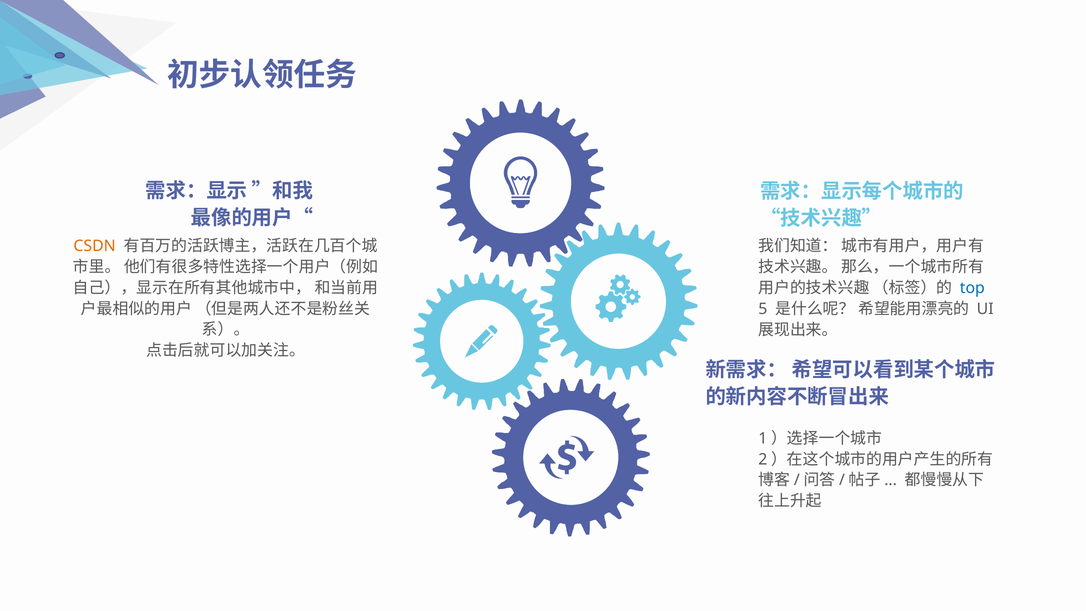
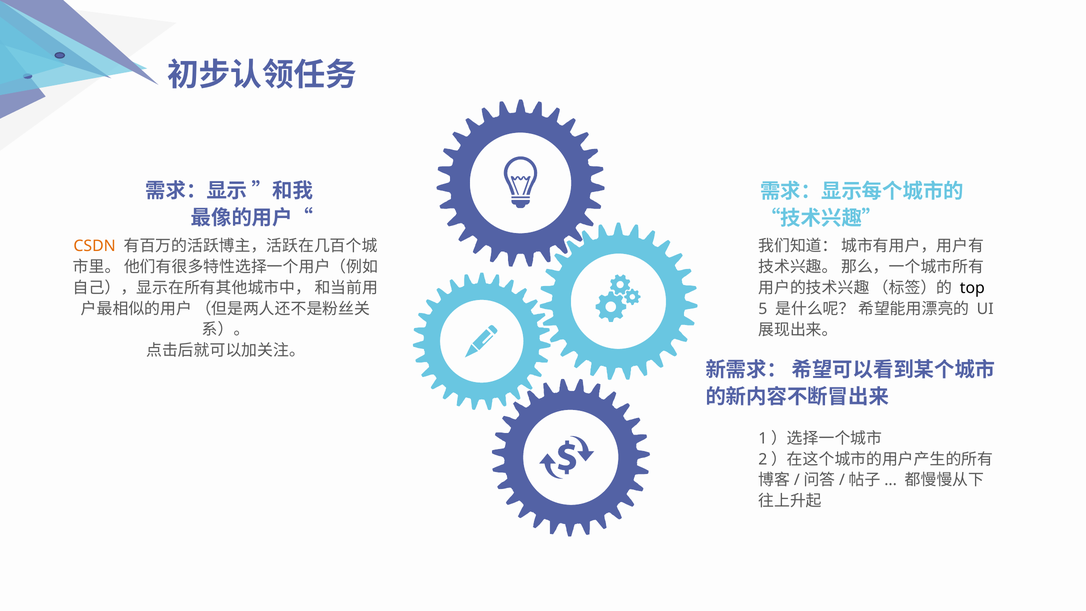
top colour: blue -> black
